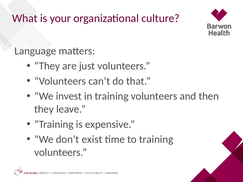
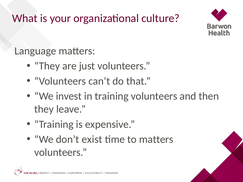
to training: training -> matters
